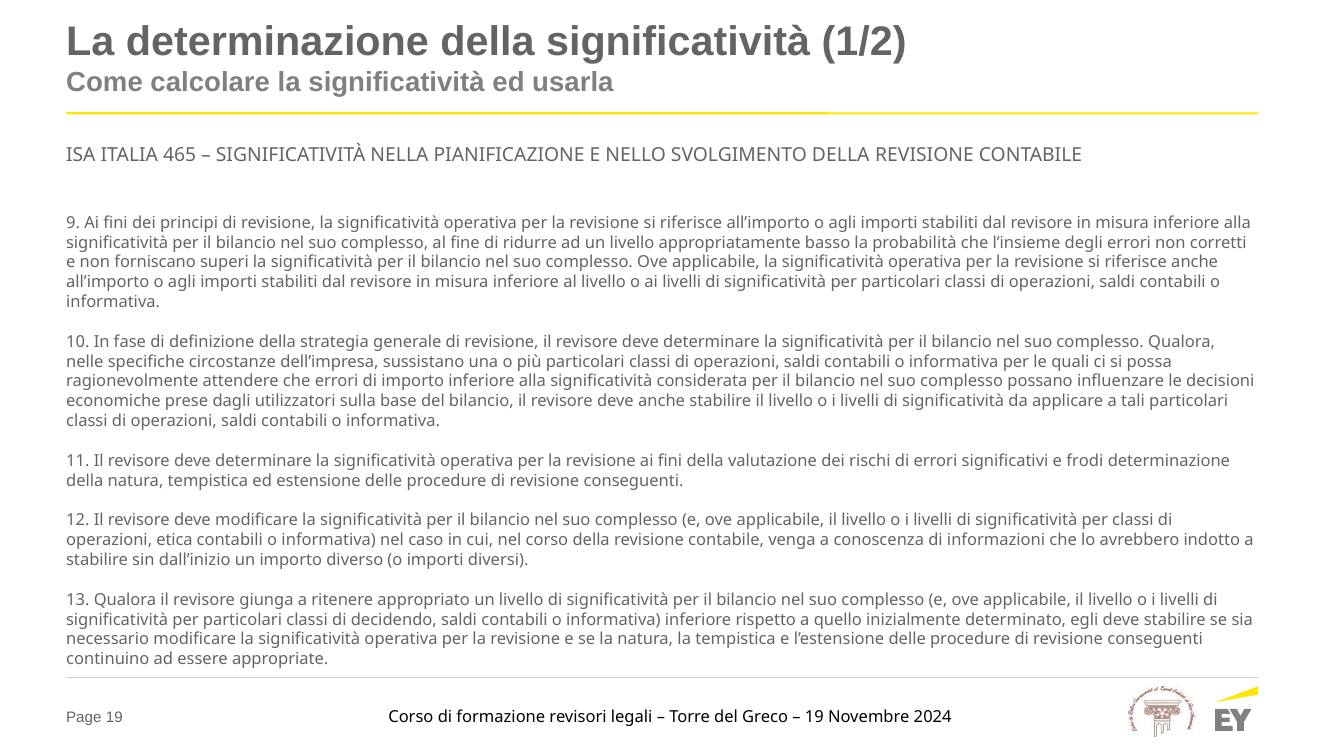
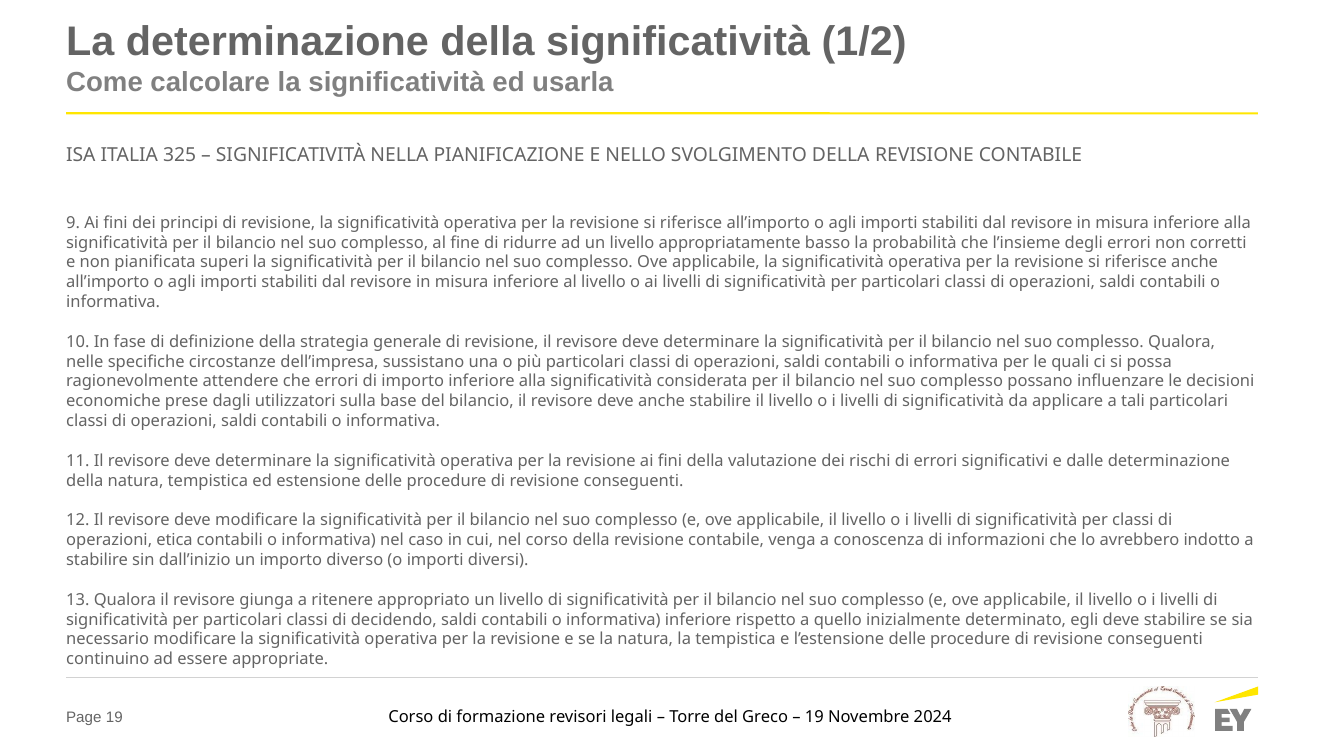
465: 465 -> 325
forniscano: forniscano -> pianificata
frodi: frodi -> dalle
